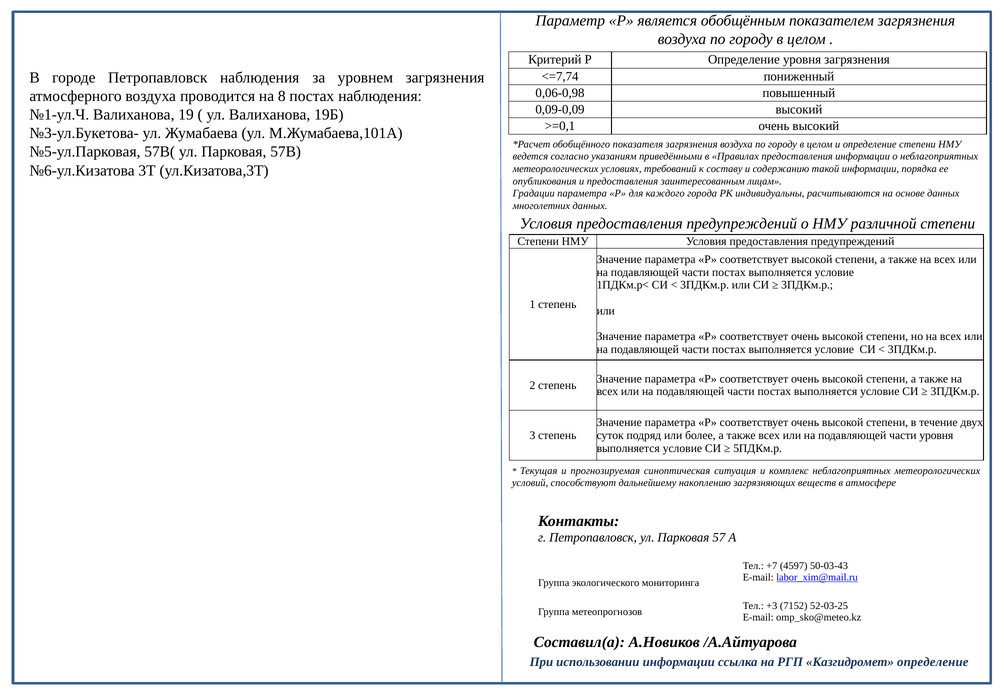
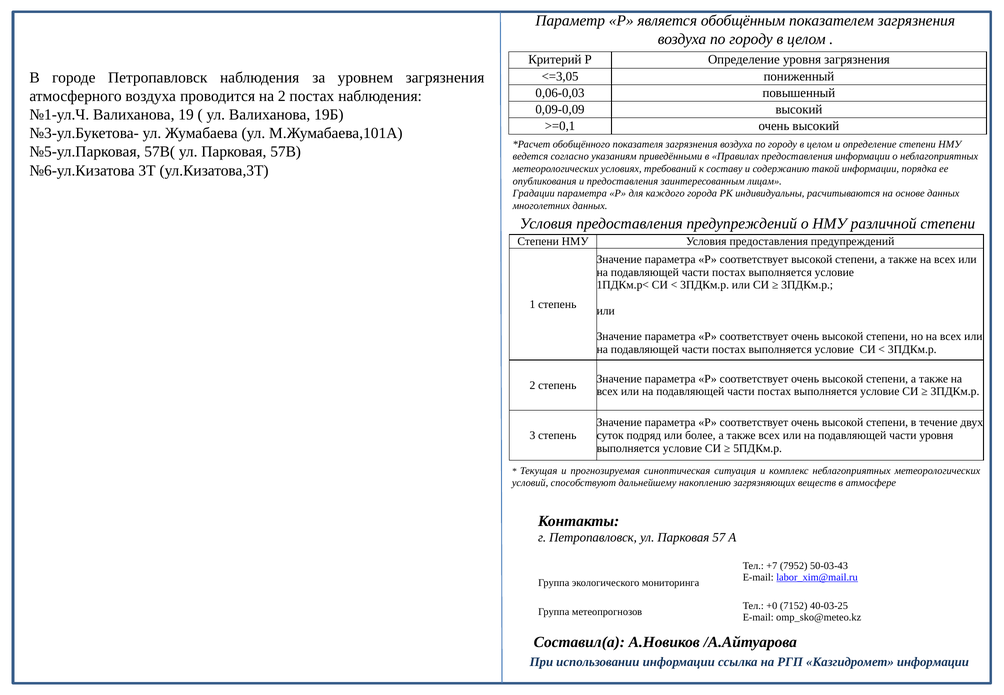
<=7,74: <=7,74 -> <=3,05
0,06-0,98: 0,06-0,98 -> 0,06-0,03
на 8: 8 -> 2
4597: 4597 -> 7952
+3: +3 -> +0
52-03-25: 52-03-25 -> 40-03-25
Казгидромет определение: определение -> информации
